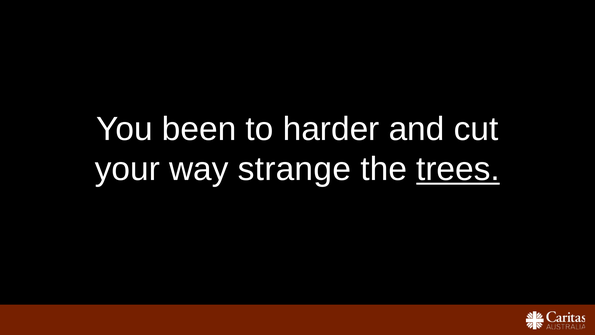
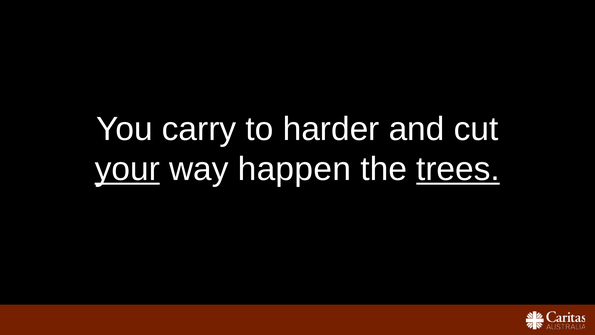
been: been -> carry
your underline: none -> present
strange: strange -> happen
